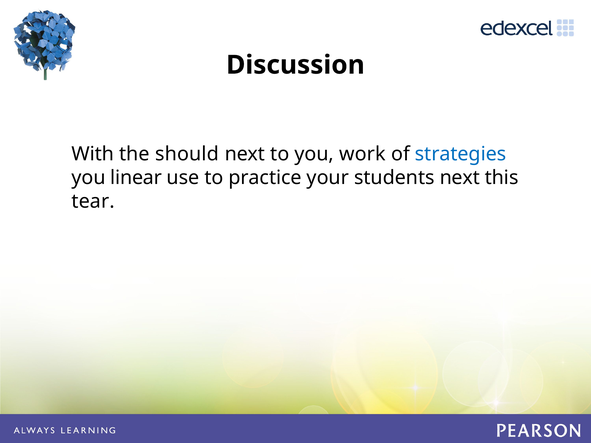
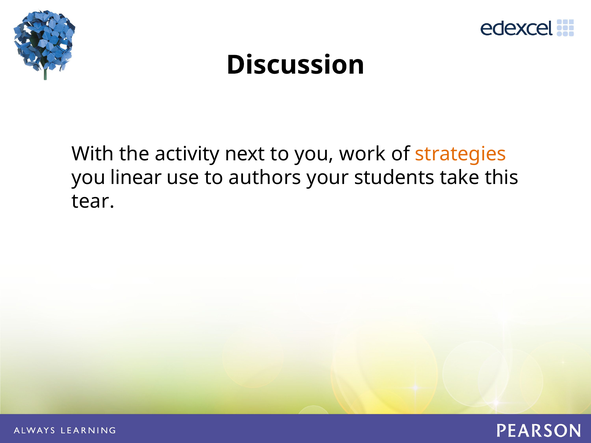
should: should -> activity
strategies colour: blue -> orange
practice: practice -> authors
students next: next -> take
